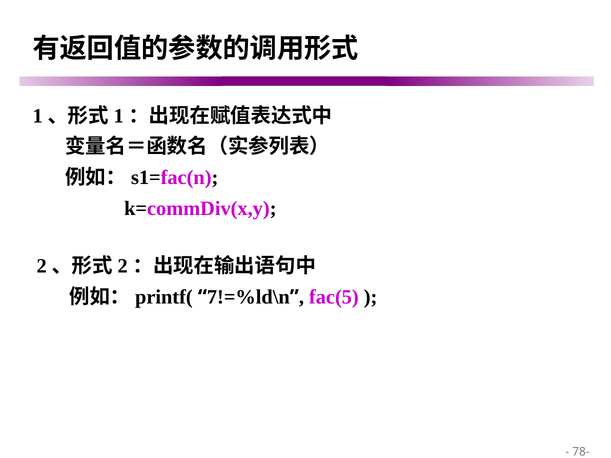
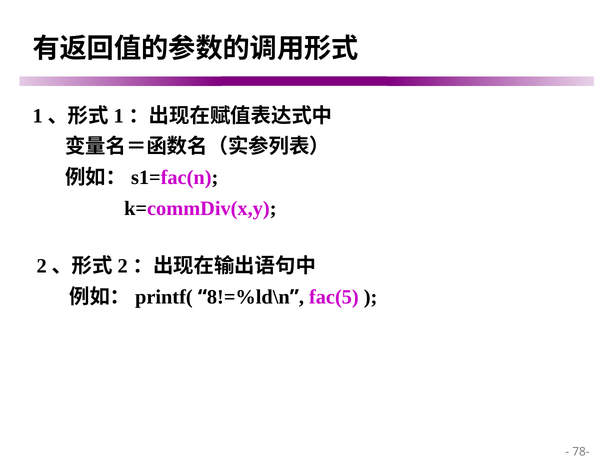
7!=%ld\n: 7!=%ld\n -> 8!=%ld\n
